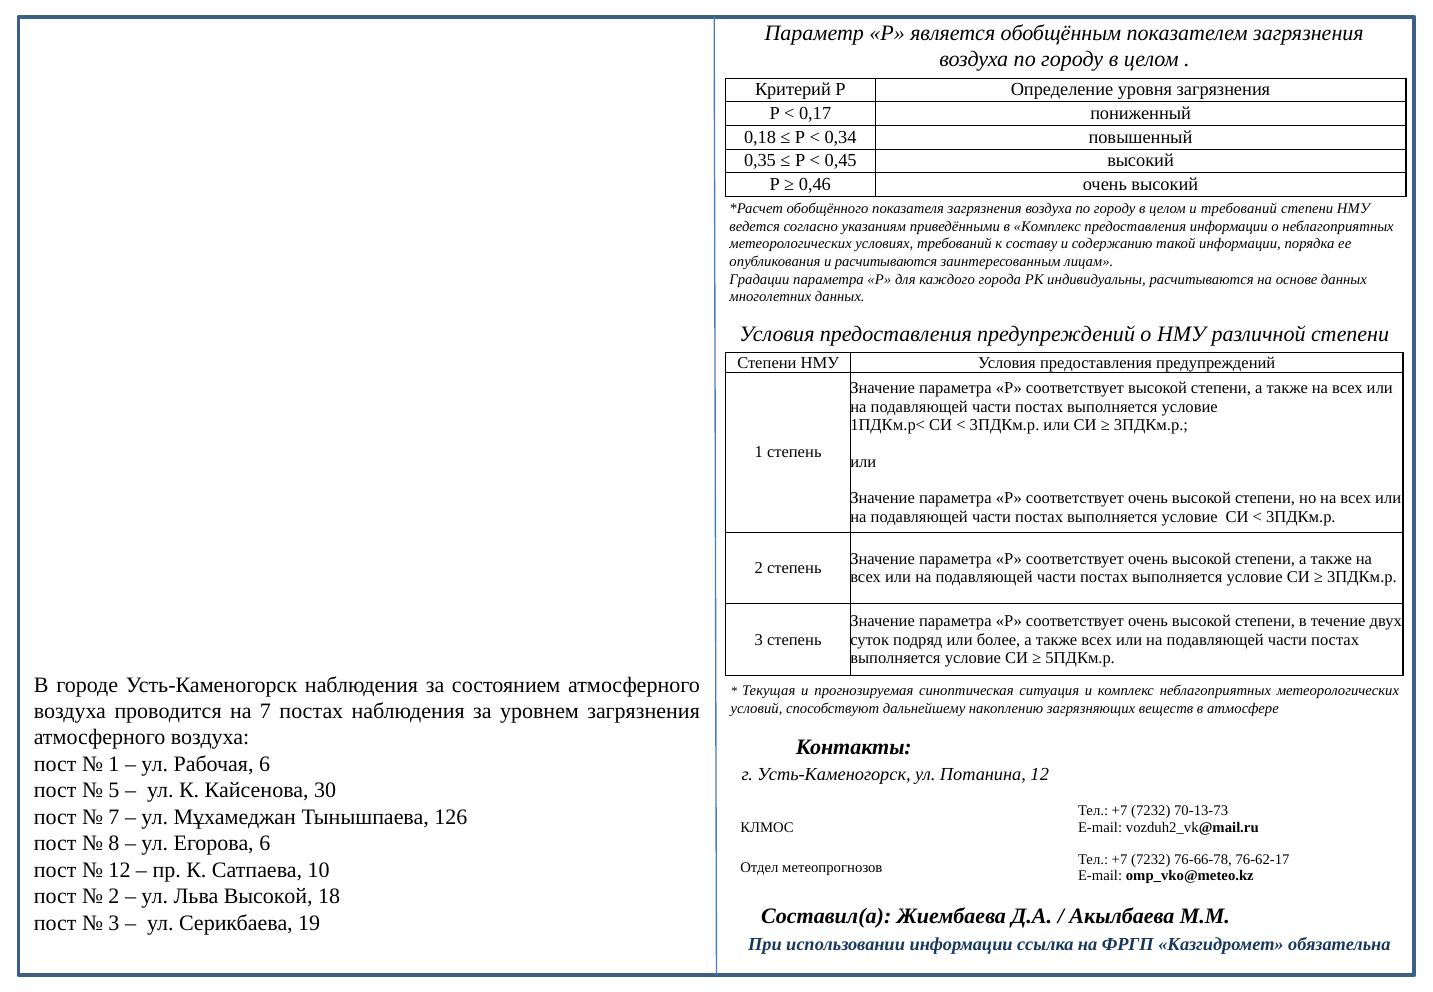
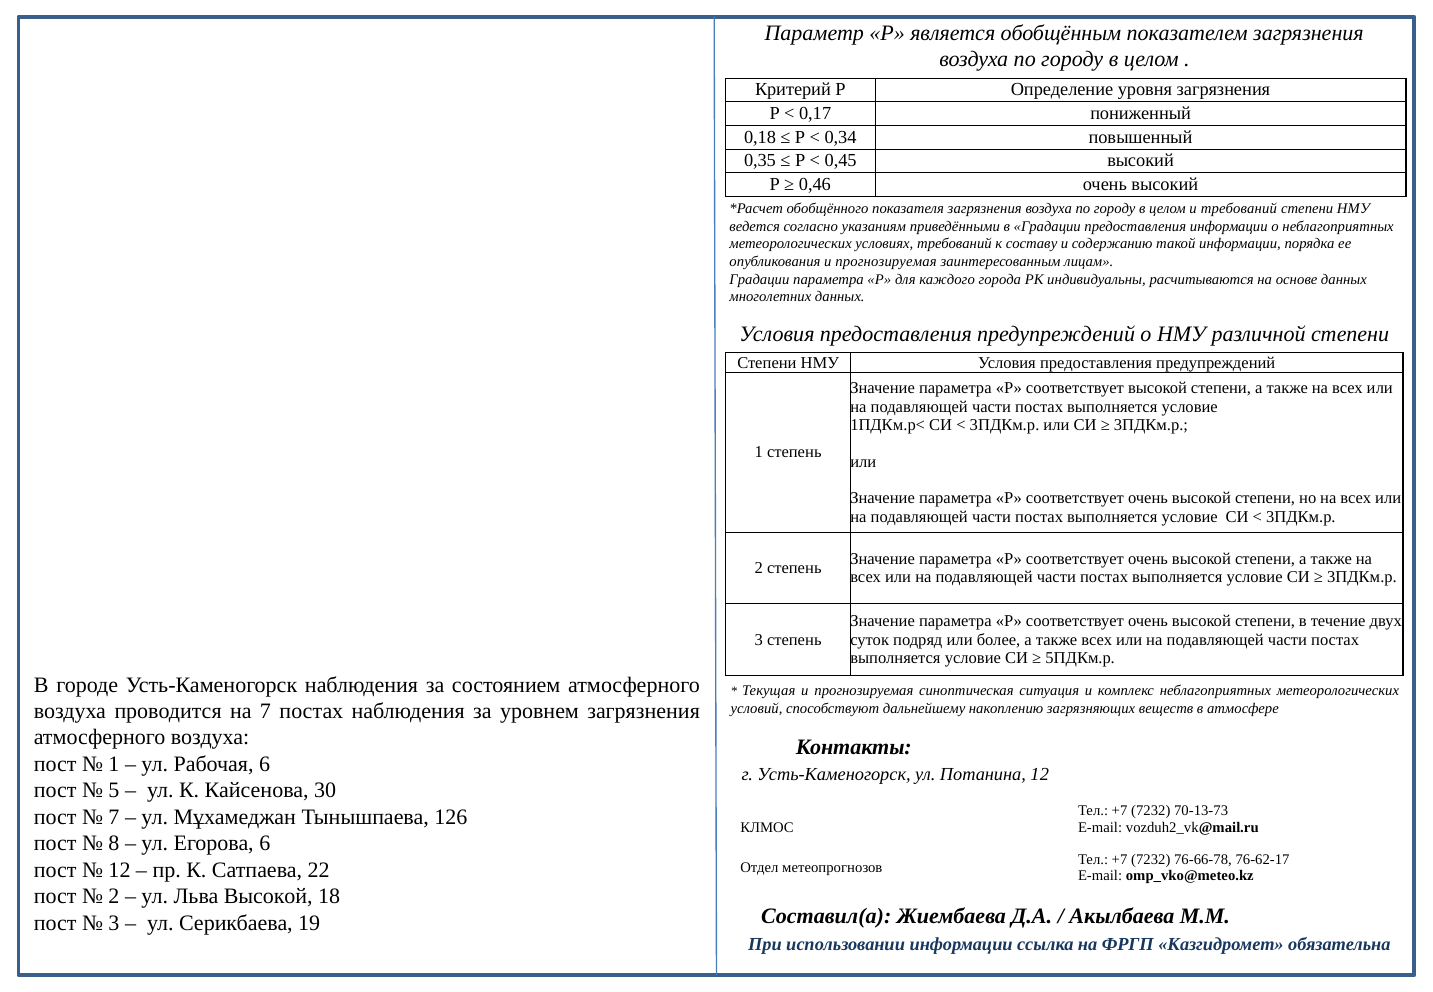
в Комплекс: Комплекс -> Градации
опубликования и расчитываются: расчитываются -> прогнозируемая
10: 10 -> 22
